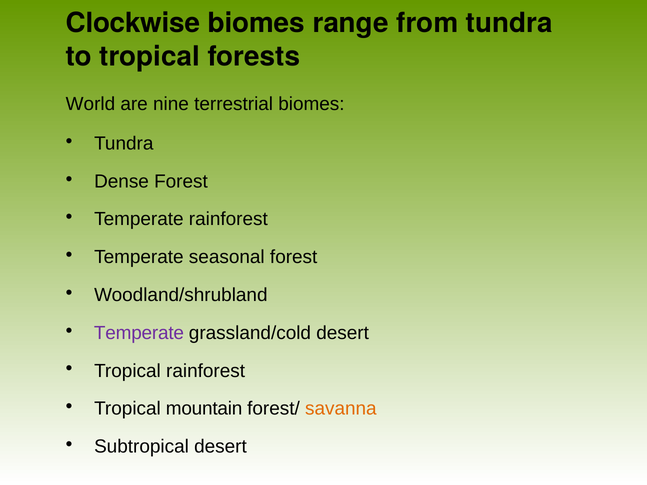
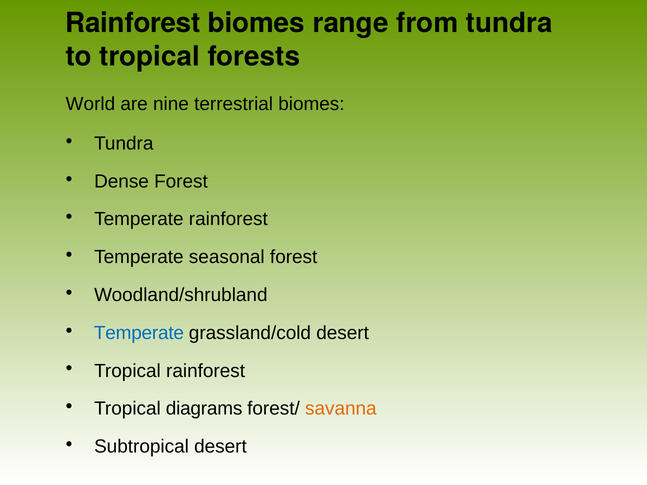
Clockwise at (133, 23): Clockwise -> Rainforest
Temperate at (139, 333) colour: purple -> blue
mountain: mountain -> diagrams
